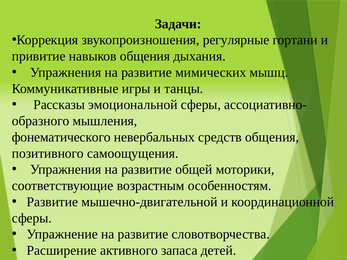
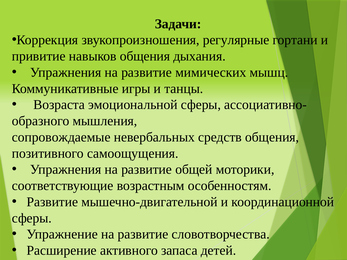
Рассказы: Рассказы -> Возраста
фонематического: фонематического -> сопровождаемые
